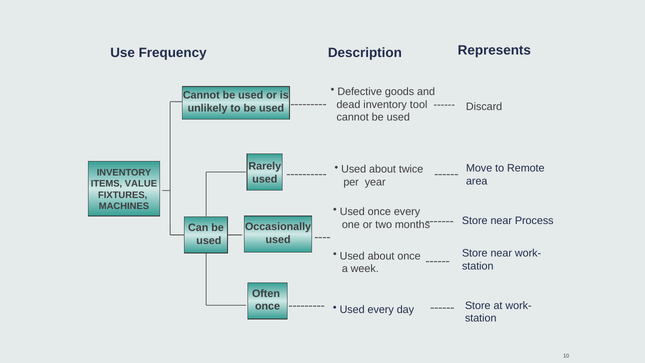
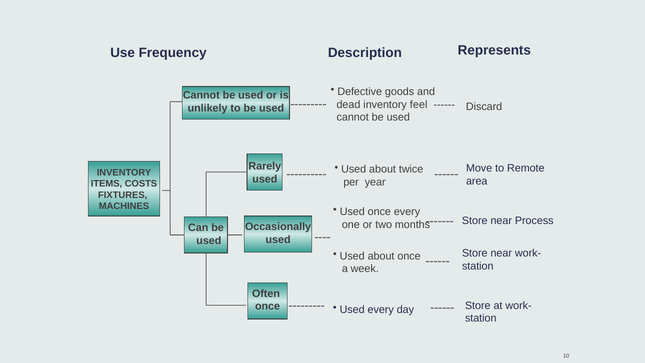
tool: tool -> feel
VALUE: VALUE -> COSTS
